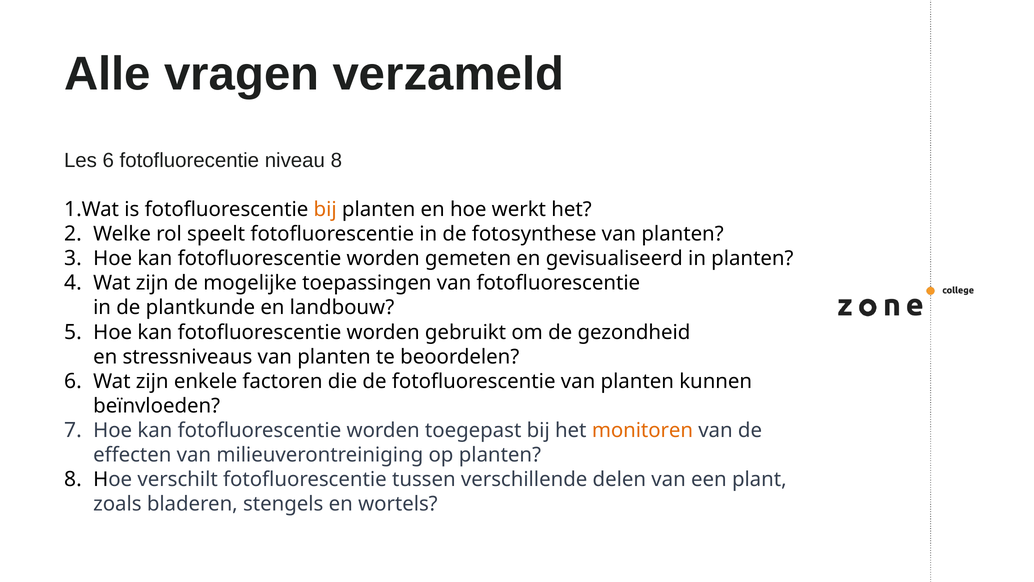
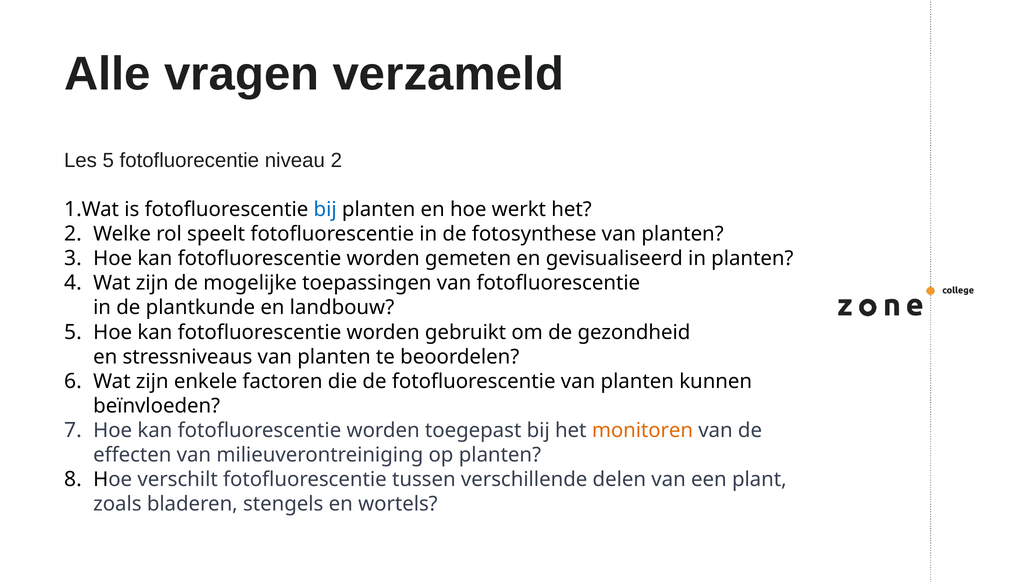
Les 6: 6 -> 5
niveau 8: 8 -> 2
bij at (325, 209) colour: orange -> blue
